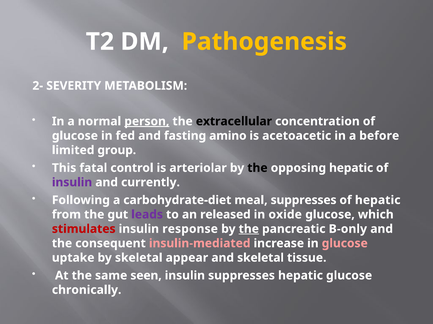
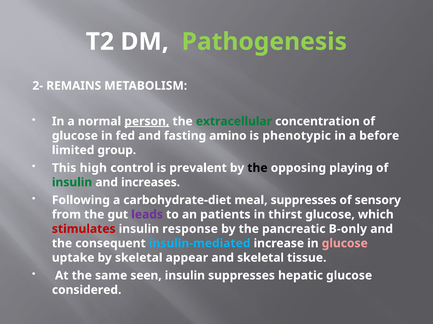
Pathogenesis colour: yellow -> light green
SEVERITY: SEVERITY -> REMAINS
extracellular colour: black -> green
acetoacetic: acetoacetic -> phenotypic
fatal: fatal -> high
arteriolar: arteriolar -> prevalent
opposing hepatic: hepatic -> playing
insulin at (72, 183) colour: purple -> green
currently: currently -> increases
of hepatic: hepatic -> sensory
released: released -> patients
oxide: oxide -> thirst
the at (249, 229) underline: present -> none
insulin-mediated colour: pink -> light blue
chronically: chronically -> considered
